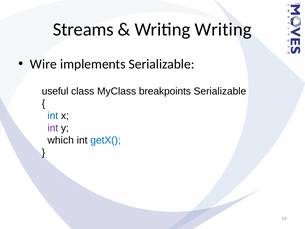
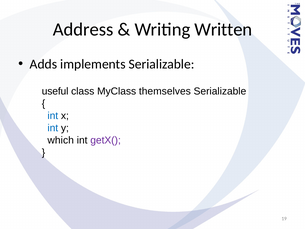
Streams: Streams -> Address
Writing Writing: Writing -> Written
Wire: Wire -> Adds
breakpoints: breakpoints -> themselves
int at (53, 128) colour: purple -> blue
getX( colour: blue -> purple
